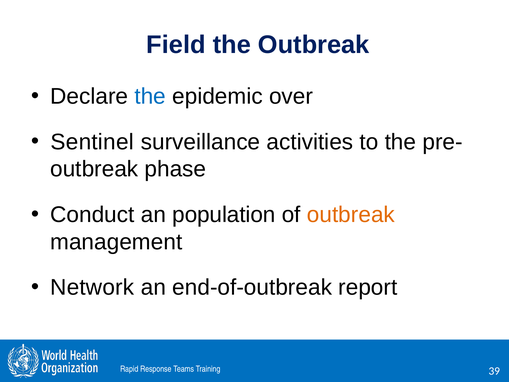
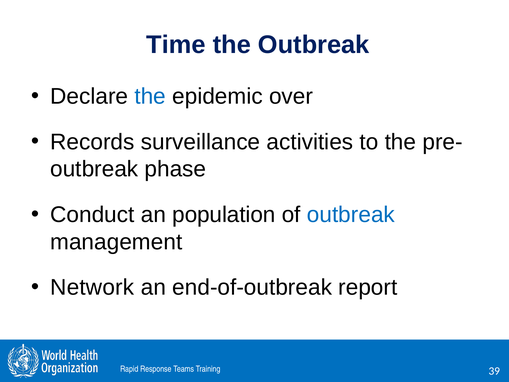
Field: Field -> Time
Sentinel: Sentinel -> Records
outbreak at (351, 215) colour: orange -> blue
